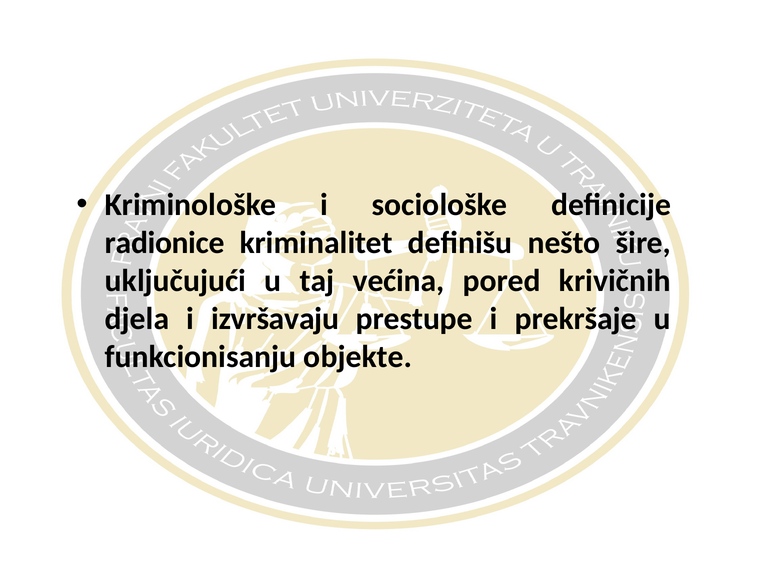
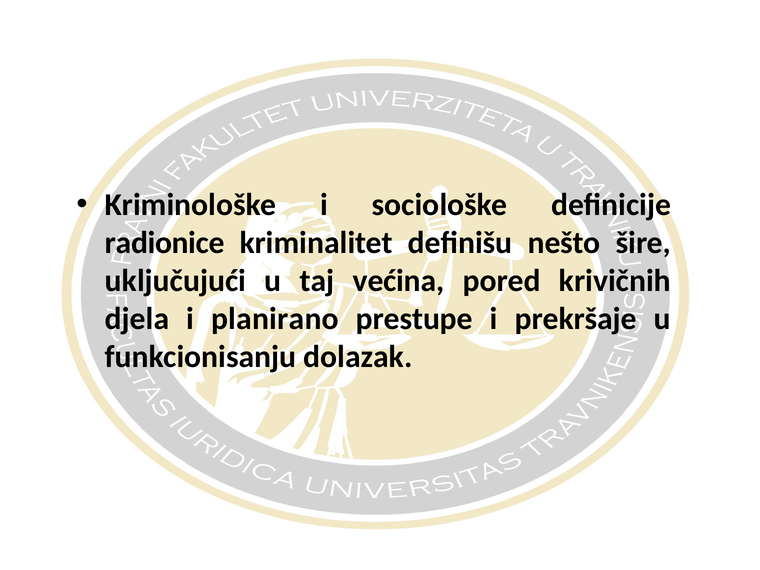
izvršavaju: izvršavaju -> planirano
objekte: objekte -> dolazak
